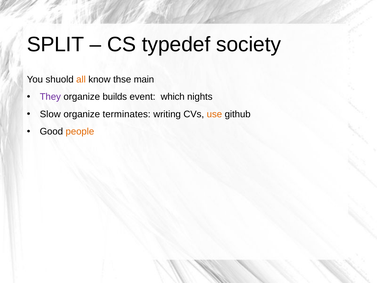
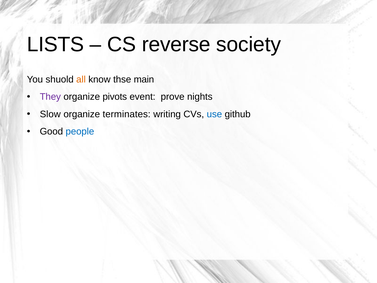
SPLIT: SPLIT -> LISTS
typedef: typedef -> reverse
builds: builds -> pivots
which: which -> prove
use colour: orange -> blue
people colour: orange -> blue
